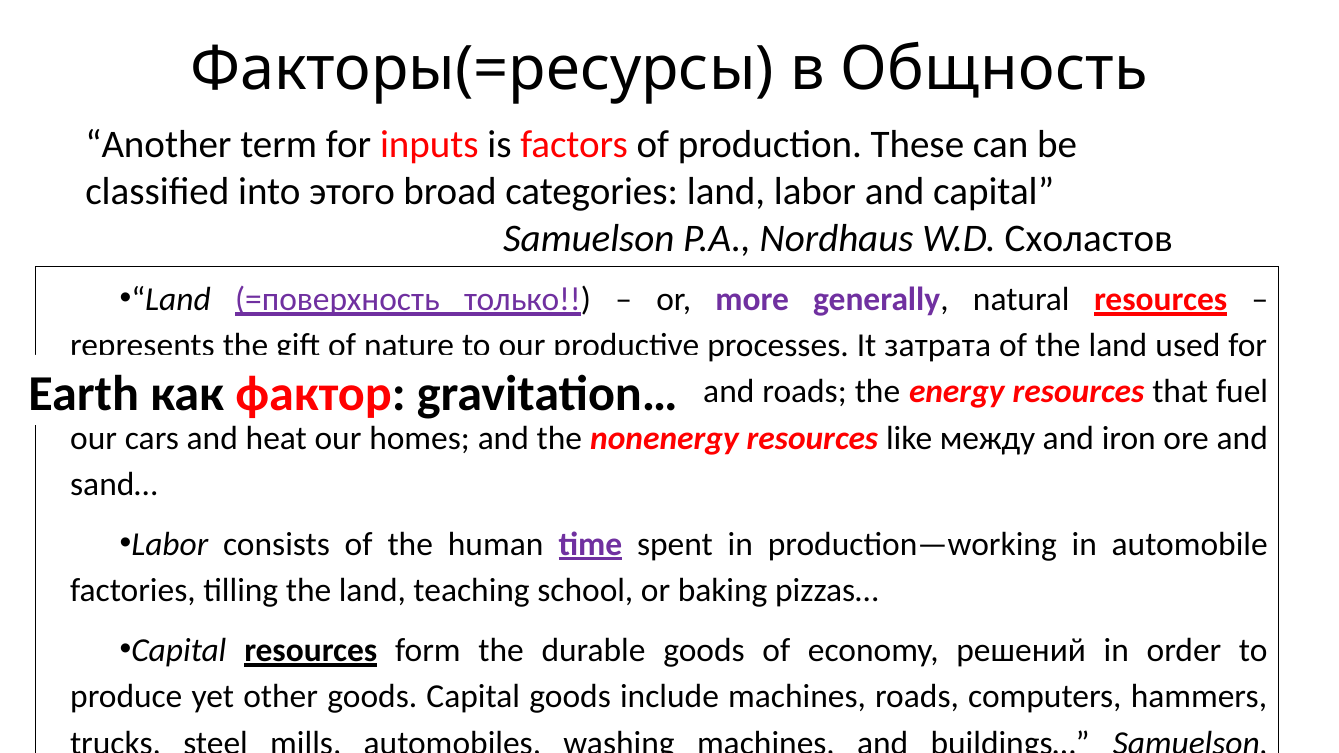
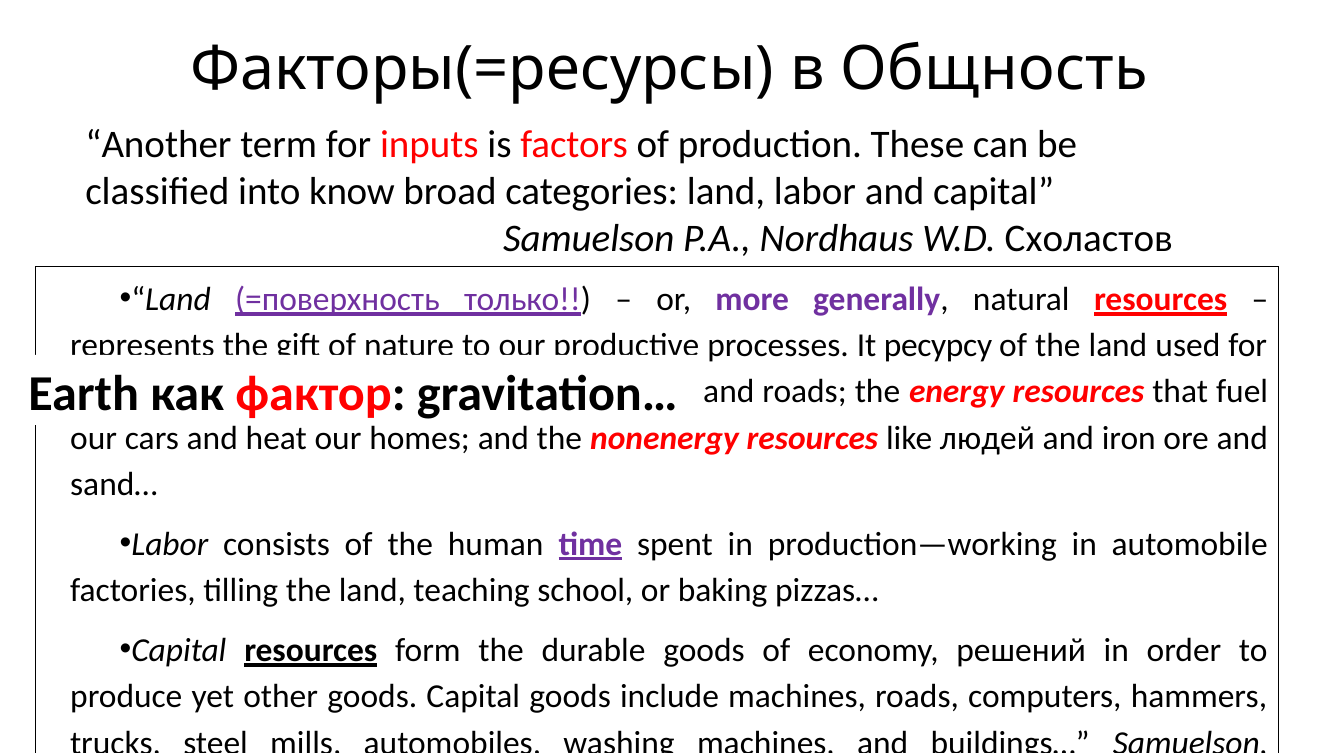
этого: этого -> know
затрата: затрата -> ресурсу
между: между -> людей
